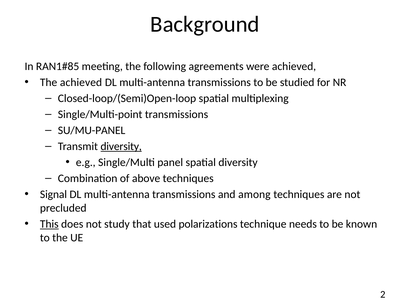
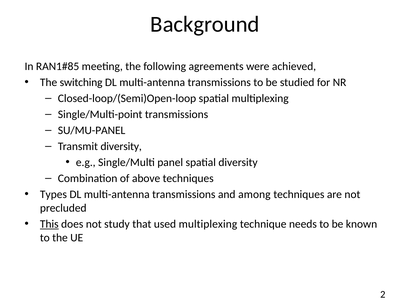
The achieved: achieved -> switching
diversity at (121, 146) underline: present -> none
Signal: Signal -> Types
used polarizations: polarizations -> multiplexing
